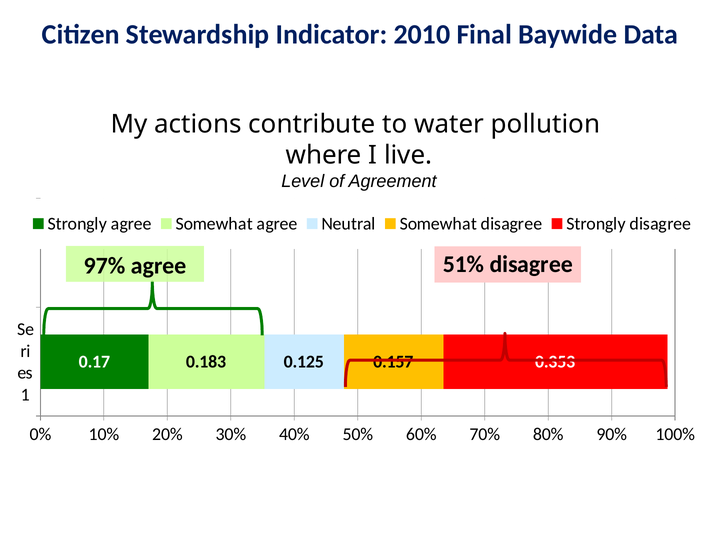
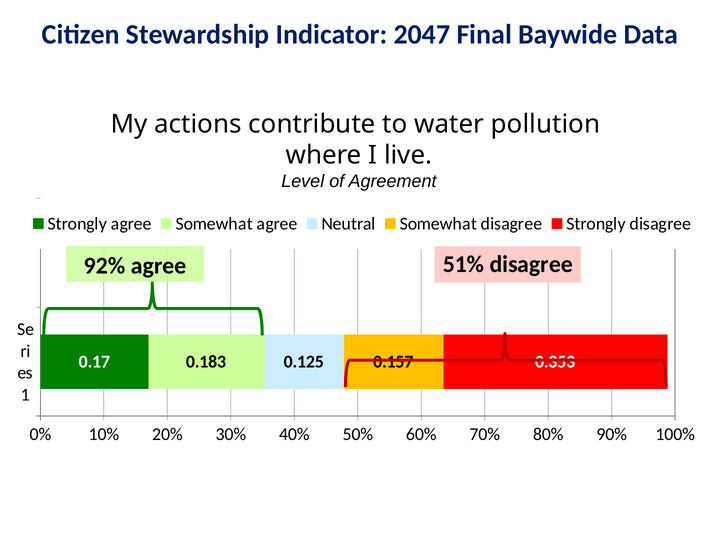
2010: 2010 -> 2047
97%: 97% -> 92%
